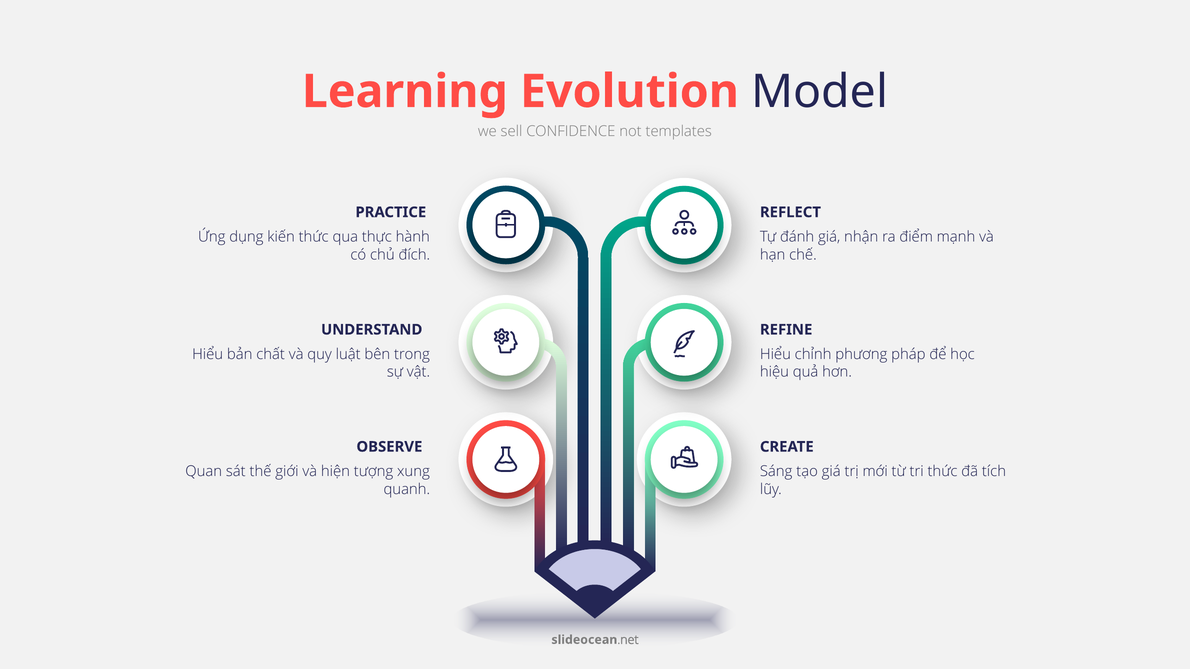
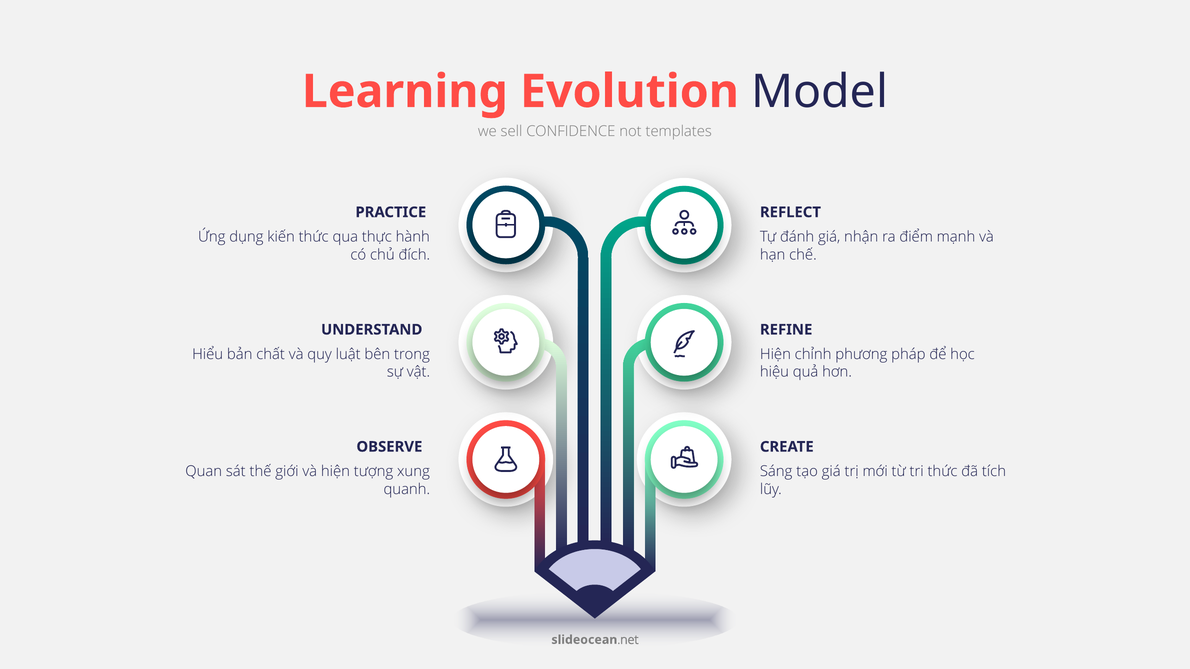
Hiểu at (775, 354): Hiểu -> Hiện
